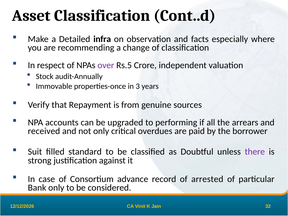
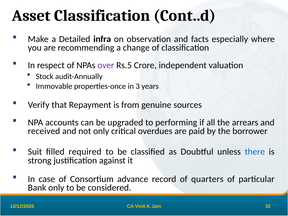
standard: standard -> required
there colour: purple -> blue
arrested: arrested -> quarters
